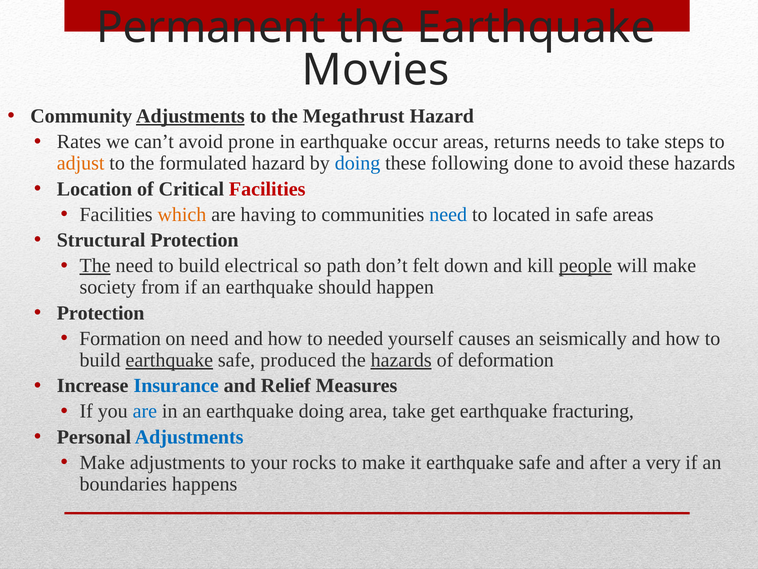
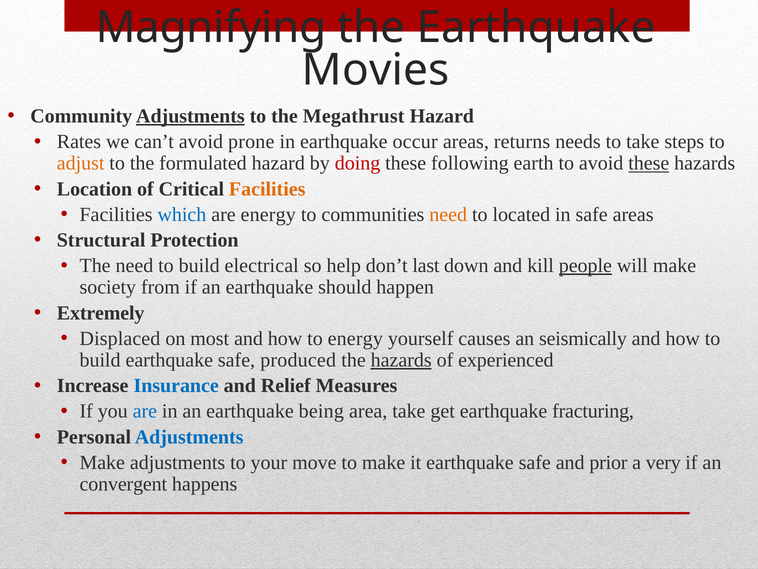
Permanent: Permanent -> Magnifying
doing at (358, 163) colour: blue -> red
done: done -> earth
these at (649, 163) underline: none -> present
Facilities at (267, 189) colour: red -> orange
which colour: orange -> blue
are having: having -> energy
need at (448, 214) colour: blue -> orange
The at (95, 266) underline: present -> none
path: path -> help
felt: felt -> last
Protection at (101, 313): Protection -> Extremely
Formation: Formation -> Displaced
on need: need -> most
to needed: needed -> energy
earthquake at (169, 360) underline: present -> none
deformation: deformation -> experienced
earthquake doing: doing -> being
rocks: rocks -> move
after: after -> prior
boundaries: boundaries -> convergent
